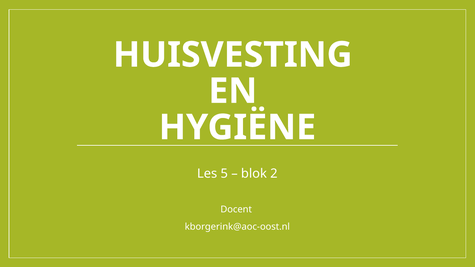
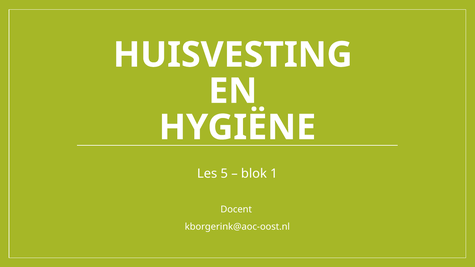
2: 2 -> 1
